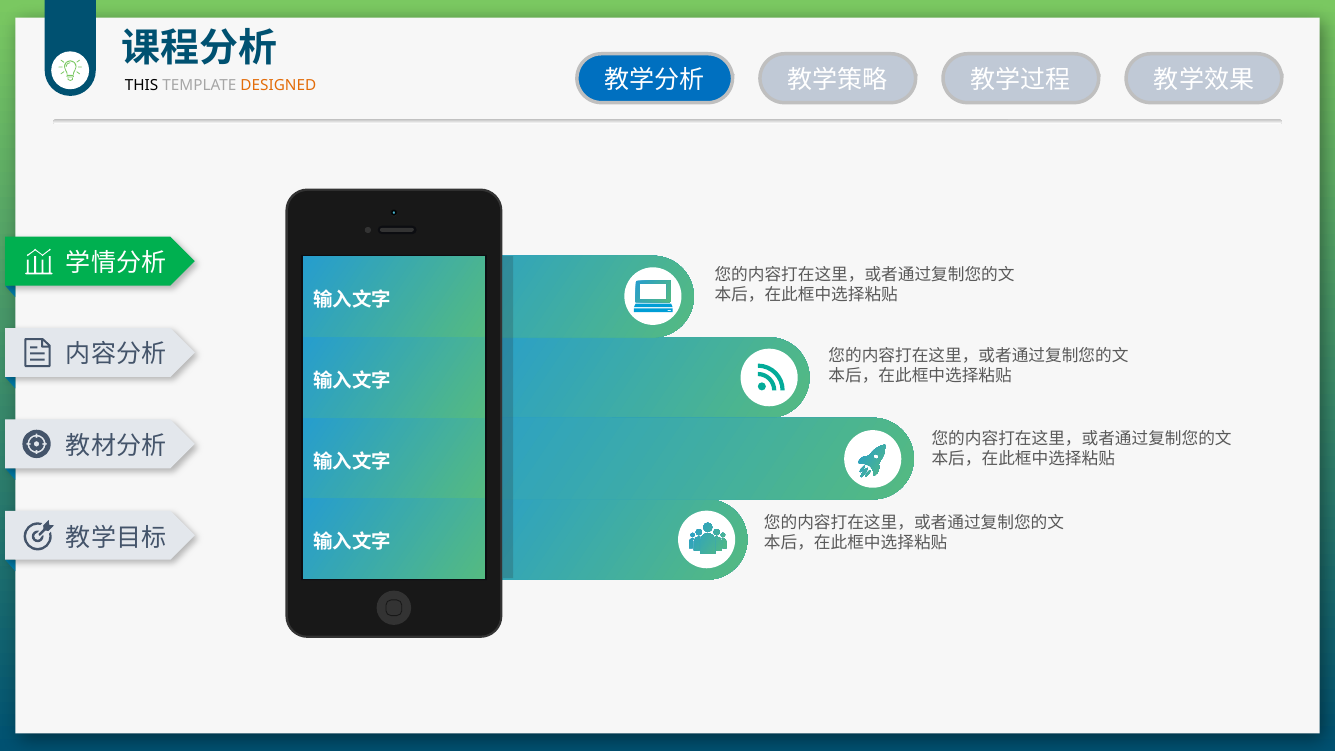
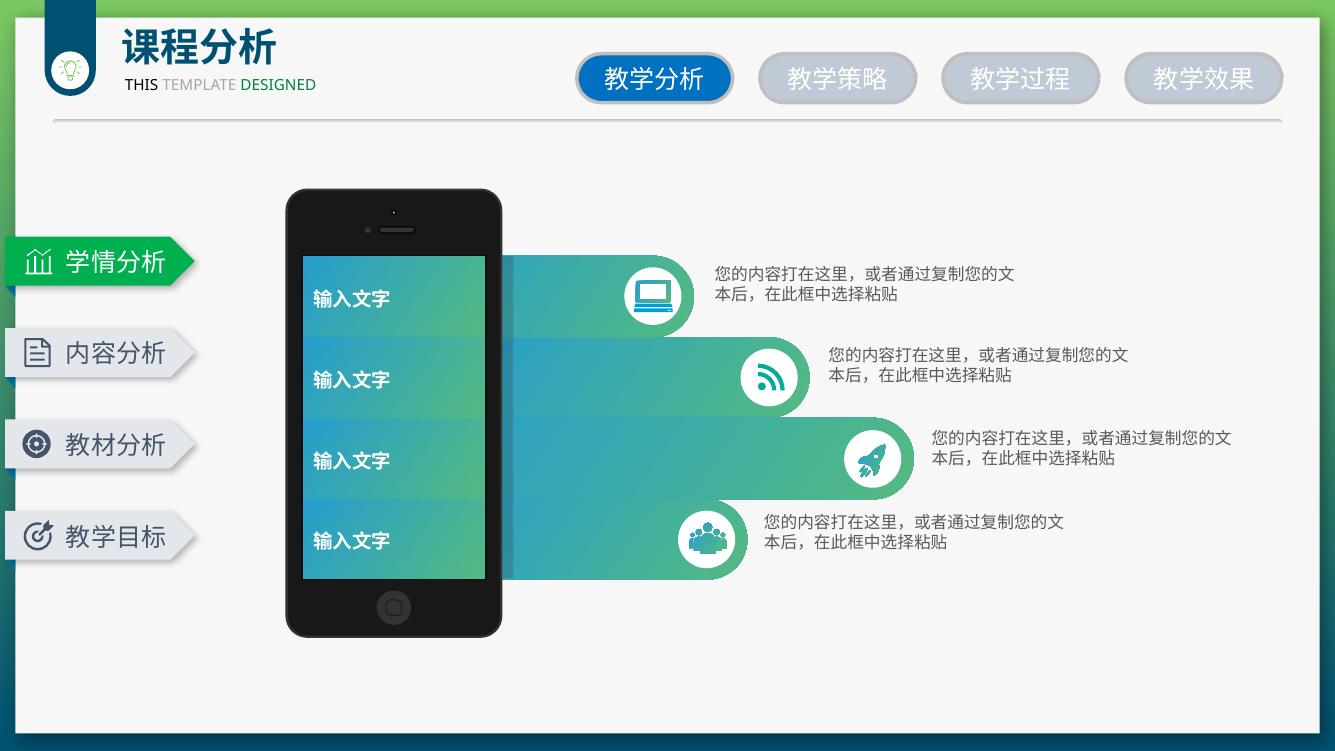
DESIGNED colour: orange -> green
